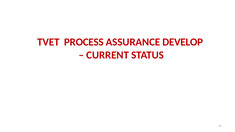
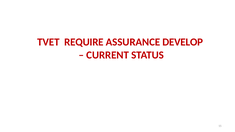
PROCESS: PROCESS -> REQUIRE
